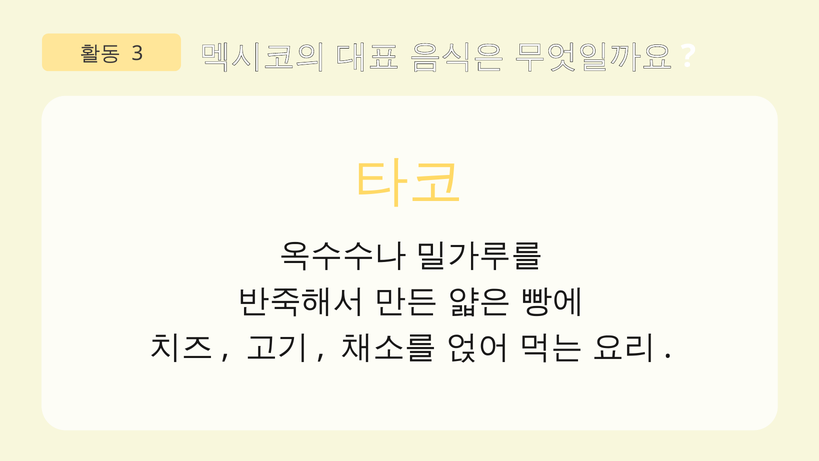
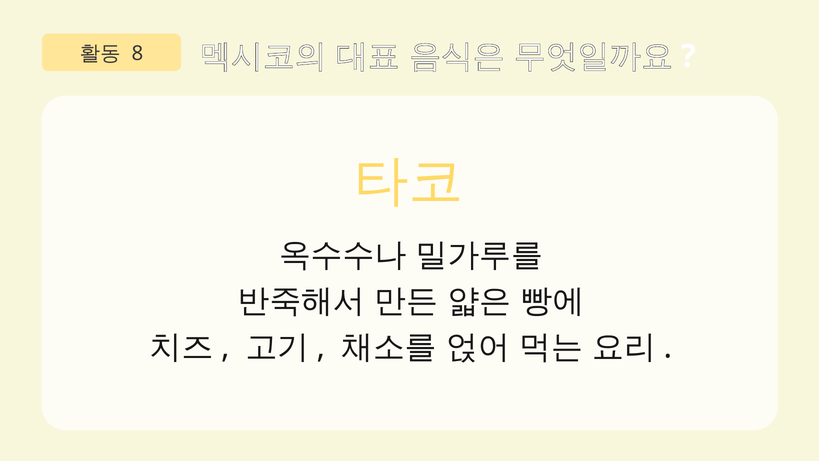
3: 3 -> 8
